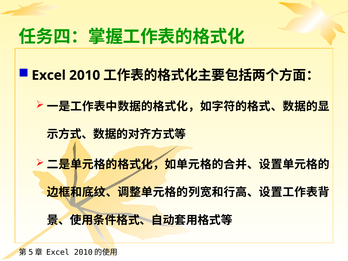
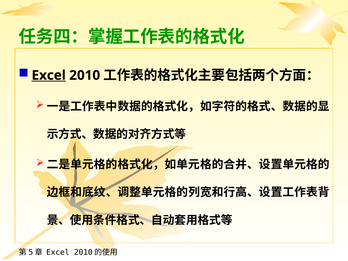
Excel at (49, 75) underline: none -> present
